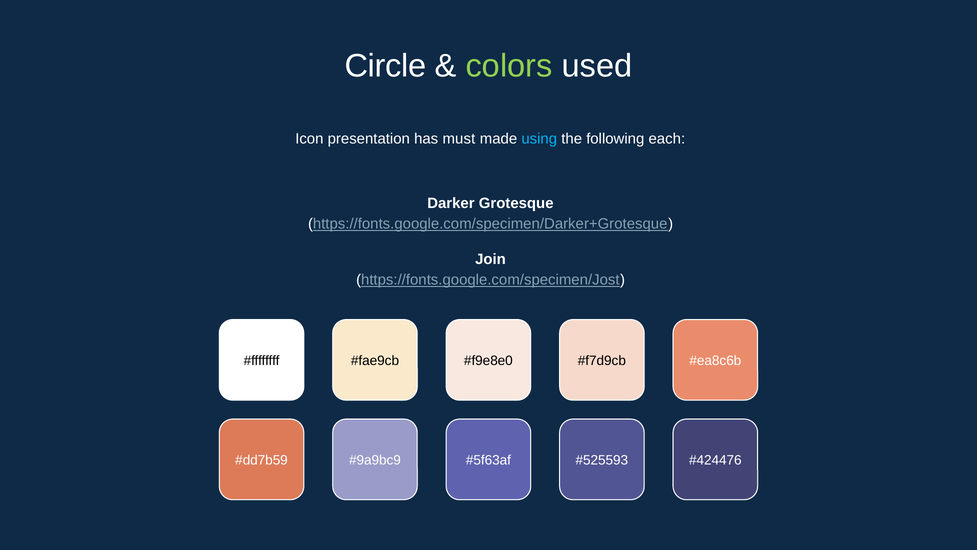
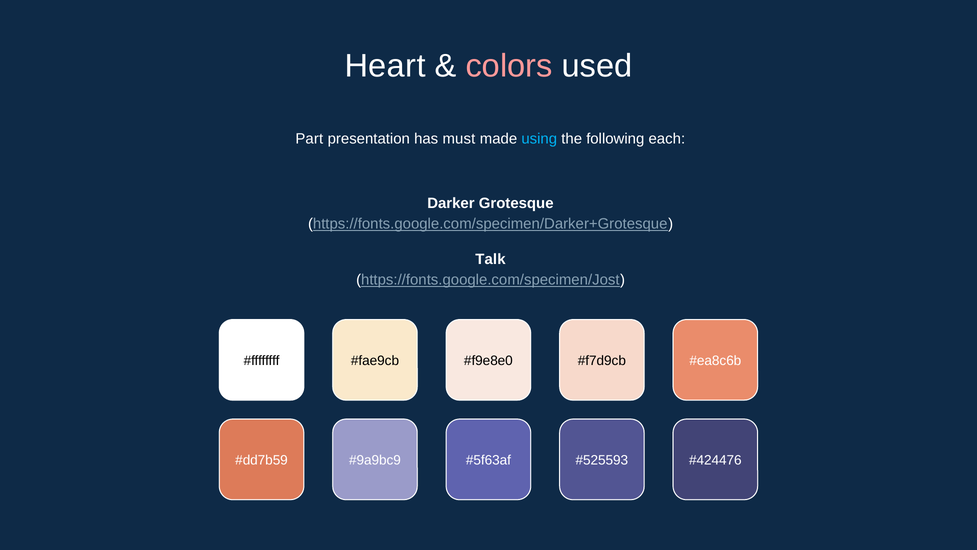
Circle: Circle -> Heart
colors colour: light green -> pink
Icon: Icon -> Part
Join: Join -> Talk
